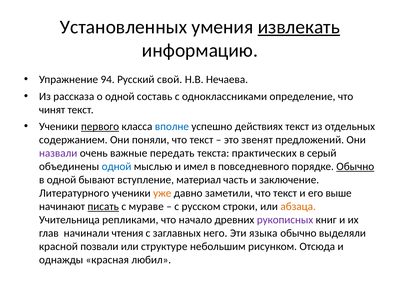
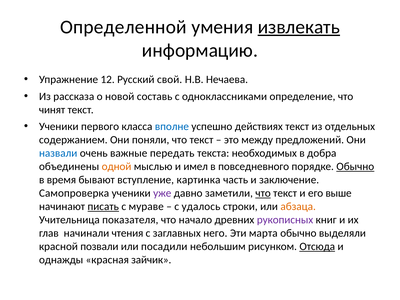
Установленных: Установленных -> Определенной
94: 94 -> 12
о одной: одной -> новой
первого underline: present -> none
звенят: звенят -> между
назвали colour: purple -> blue
практических: практических -> необходимых
серый: серый -> добра
одной at (117, 167) colour: blue -> orange
в одной: одной -> время
материал: материал -> картинка
Литературного: Литературного -> Самопроверка
уже colour: orange -> purple
что at (263, 193) underline: none -> present
русском: русском -> удалось
репликами: репликами -> показателя
языка: языка -> марта
структуре: структуре -> посадили
Отсюда underline: none -> present
любил: любил -> зайчик
